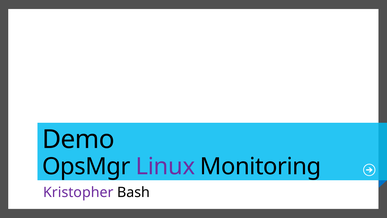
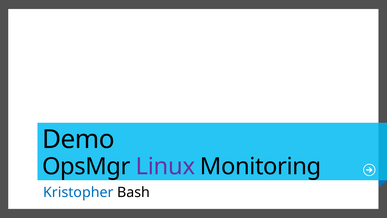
Kristopher colour: purple -> blue
